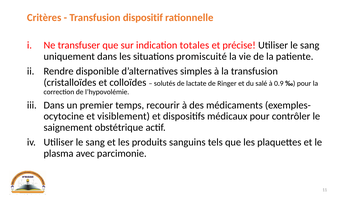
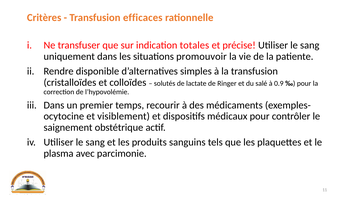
dispositif: dispositif -> efficaces
promiscuité: promiscuité -> promouvoir
